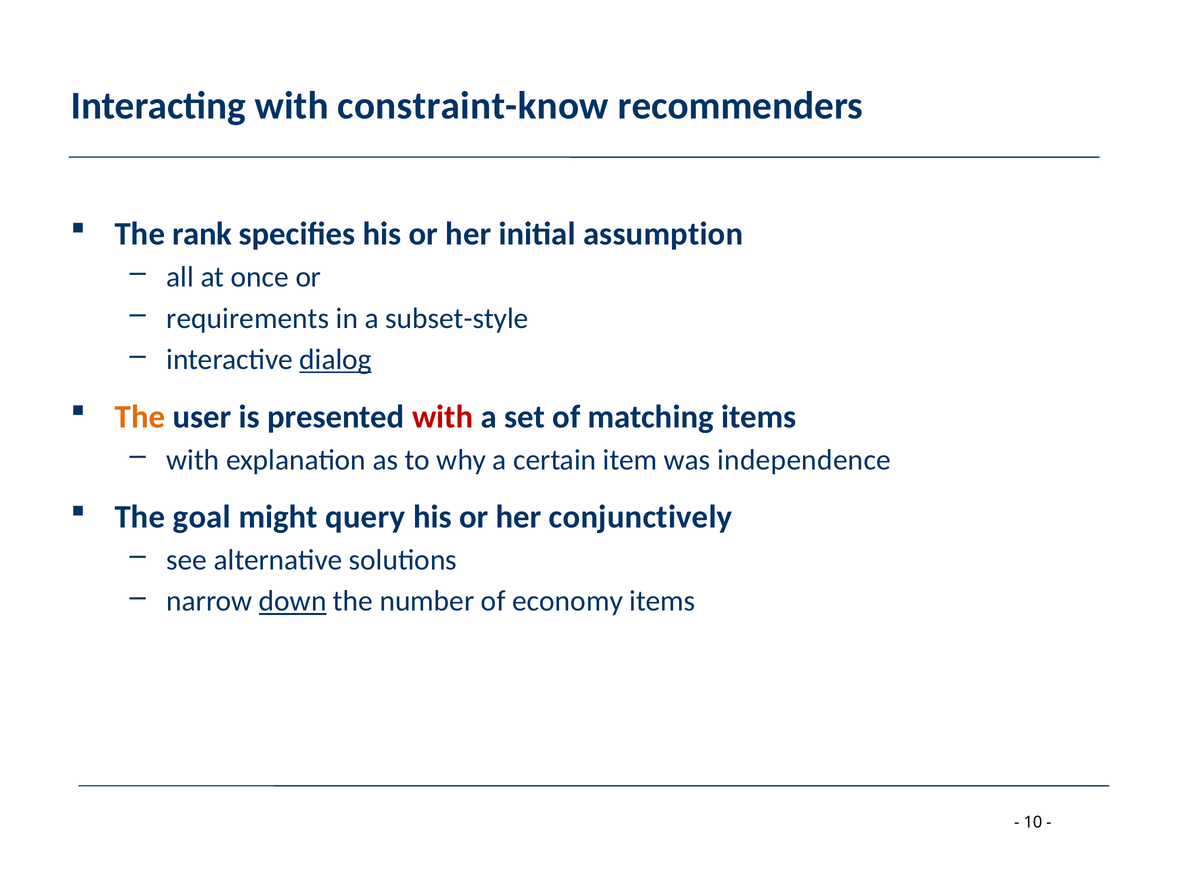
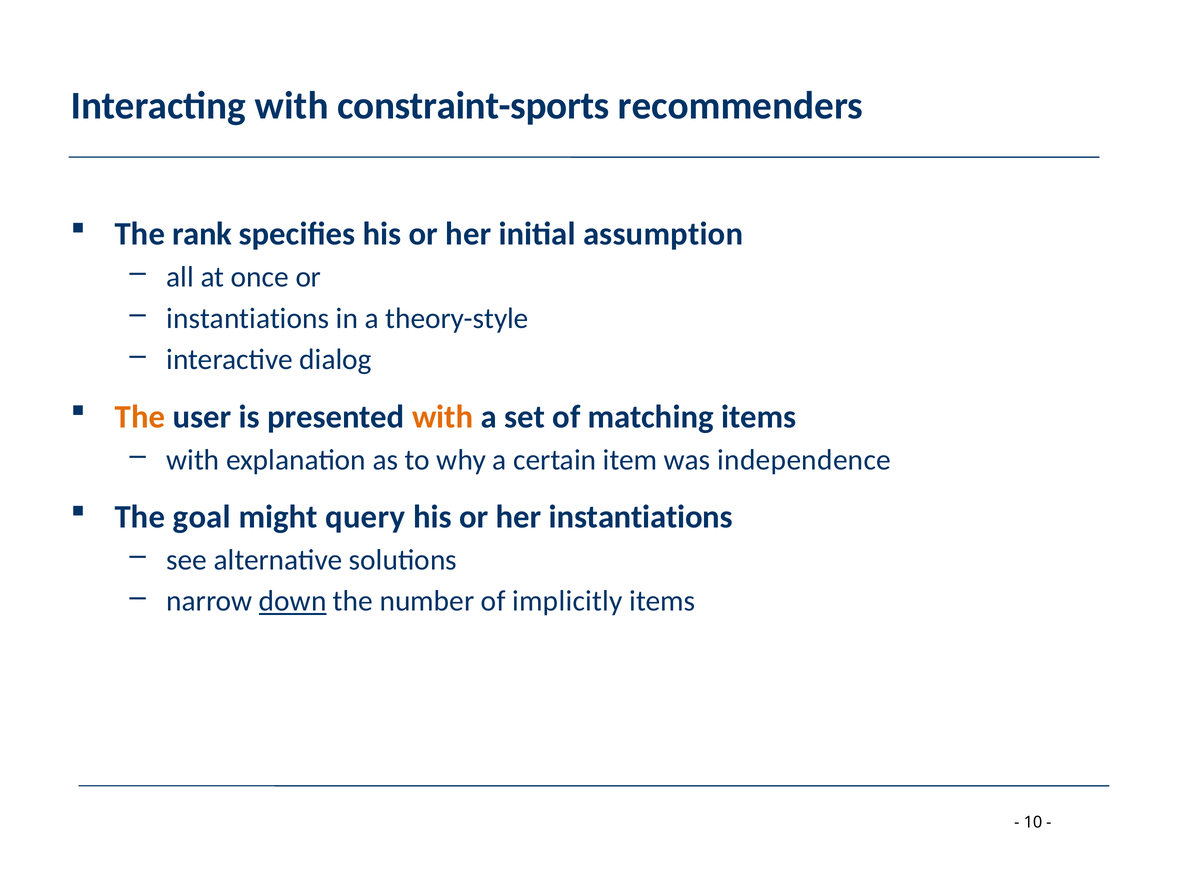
constraint-know: constraint-know -> constraint-sports
requirements at (248, 318): requirements -> instantiations
subset-style: subset-style -> theory-style
dialog underline: present -> none
with at (443, 417) colour: red -> orange
her conjunctively: conjunctively -> instantiations
economy: economy -> implicitly
